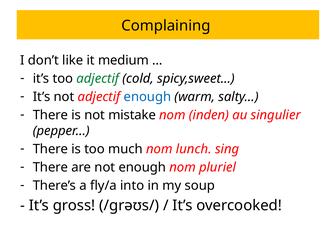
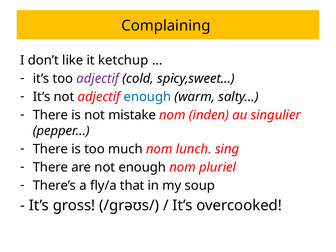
medium: medium -> ketchup
adjectif at (98, 79) colour: green -> purple
into: into -> that
